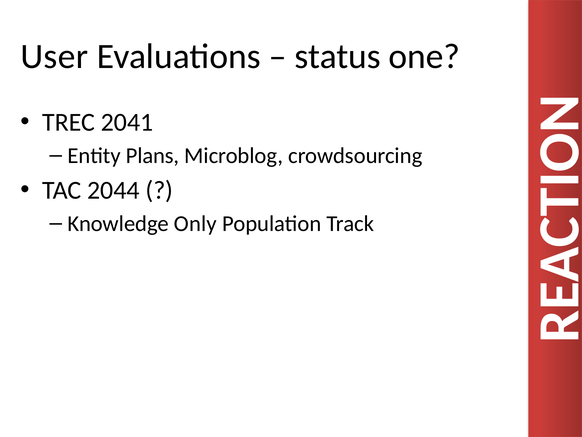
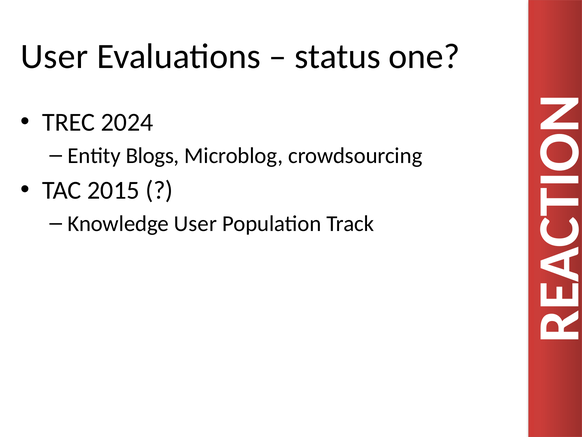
2041: 2041 -> 2024
Plans: Plans -> Blogs
2044: 2044 -> 2015
Knowledge Only: Only -> User
